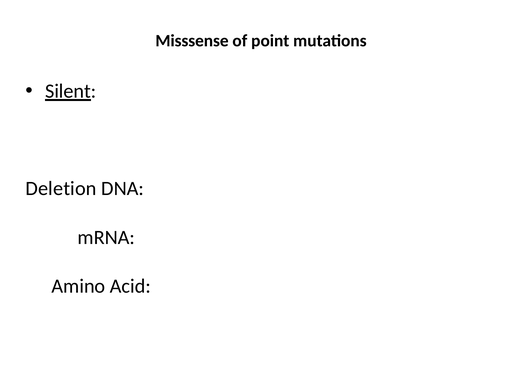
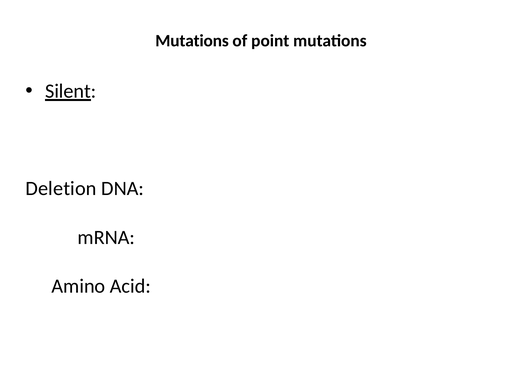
Misssense at (192, 41): Misssense -> Mutations
